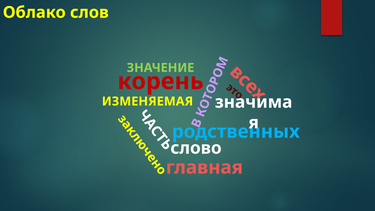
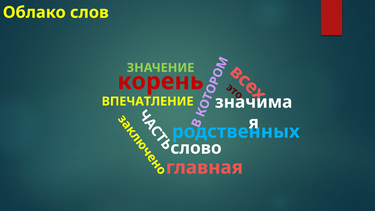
ИЗМЕНЯЕМАЯ: ИЗМЕНЯЕМАЯ -> ВПЕЧАТЛЕНИЕ
